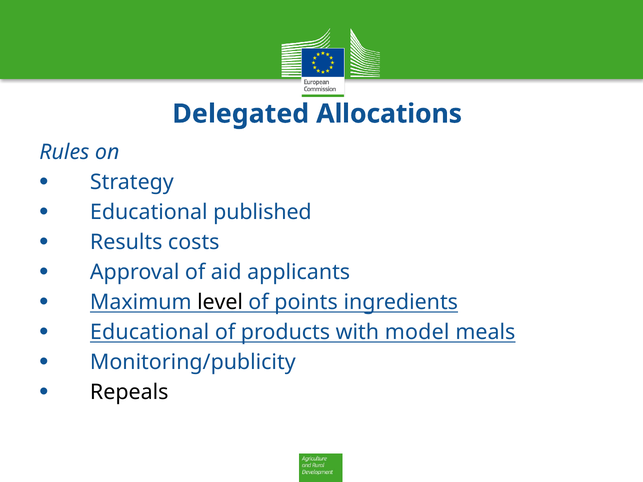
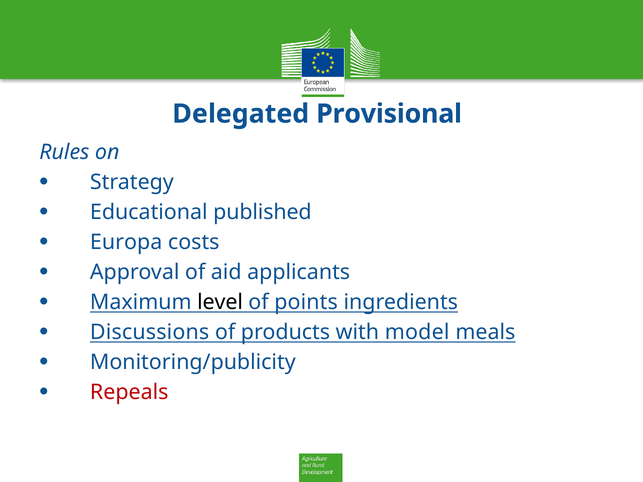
Allocations: Allocations -> Provisional
Results: Results -> Europa
Educational at (150, 332): Educational -> Discussions
Repeals colour: black -> red
